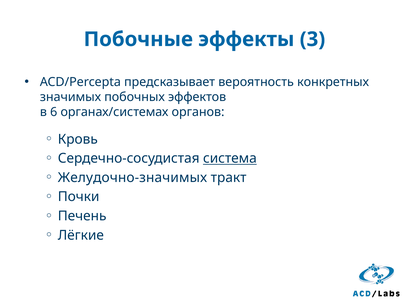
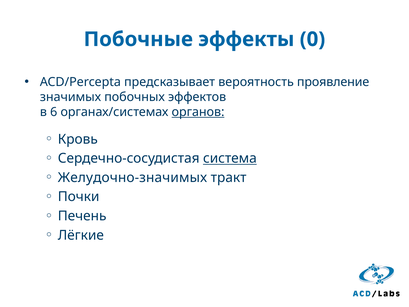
3: 3 -> 0
конкретных: конкретных -> проявление
органов underline: none -> present
